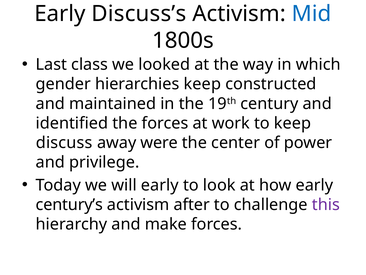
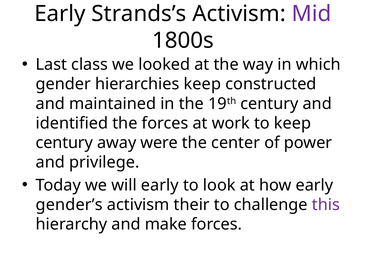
Discuss’s: Discuss’s -> Strands’s
Mid colour: blue -> purple
discuss at (64, 143): discuss -> century
century’s: century’s -> gender’s
after: after -> their
